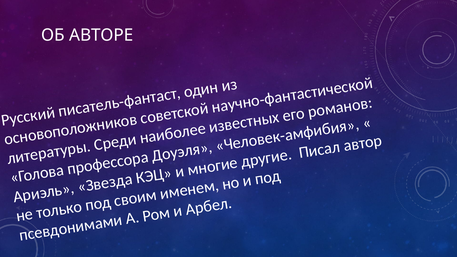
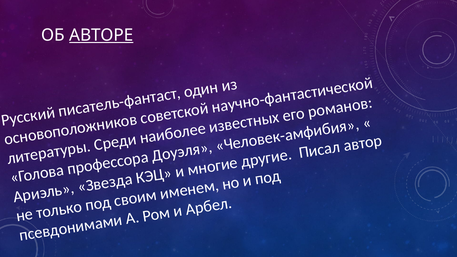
АВТОРЕ underline: none -> present
